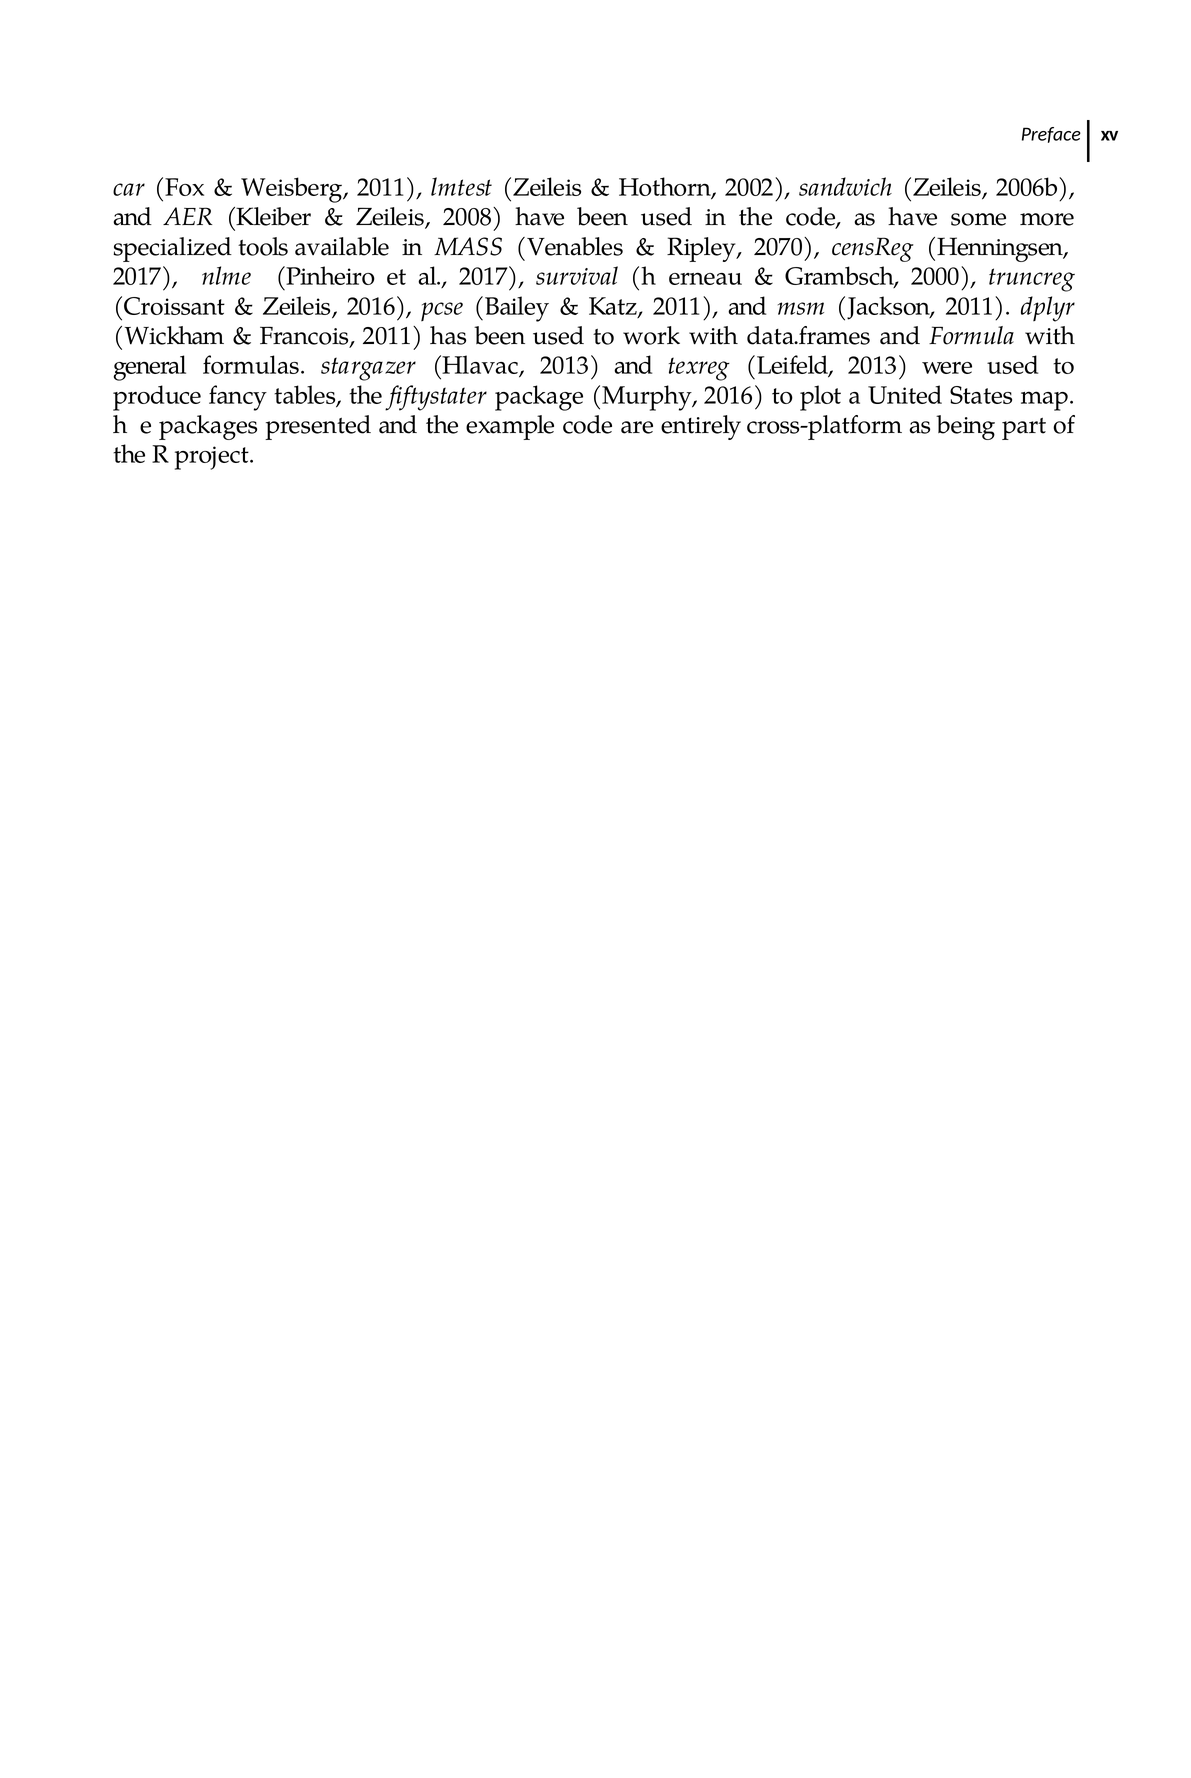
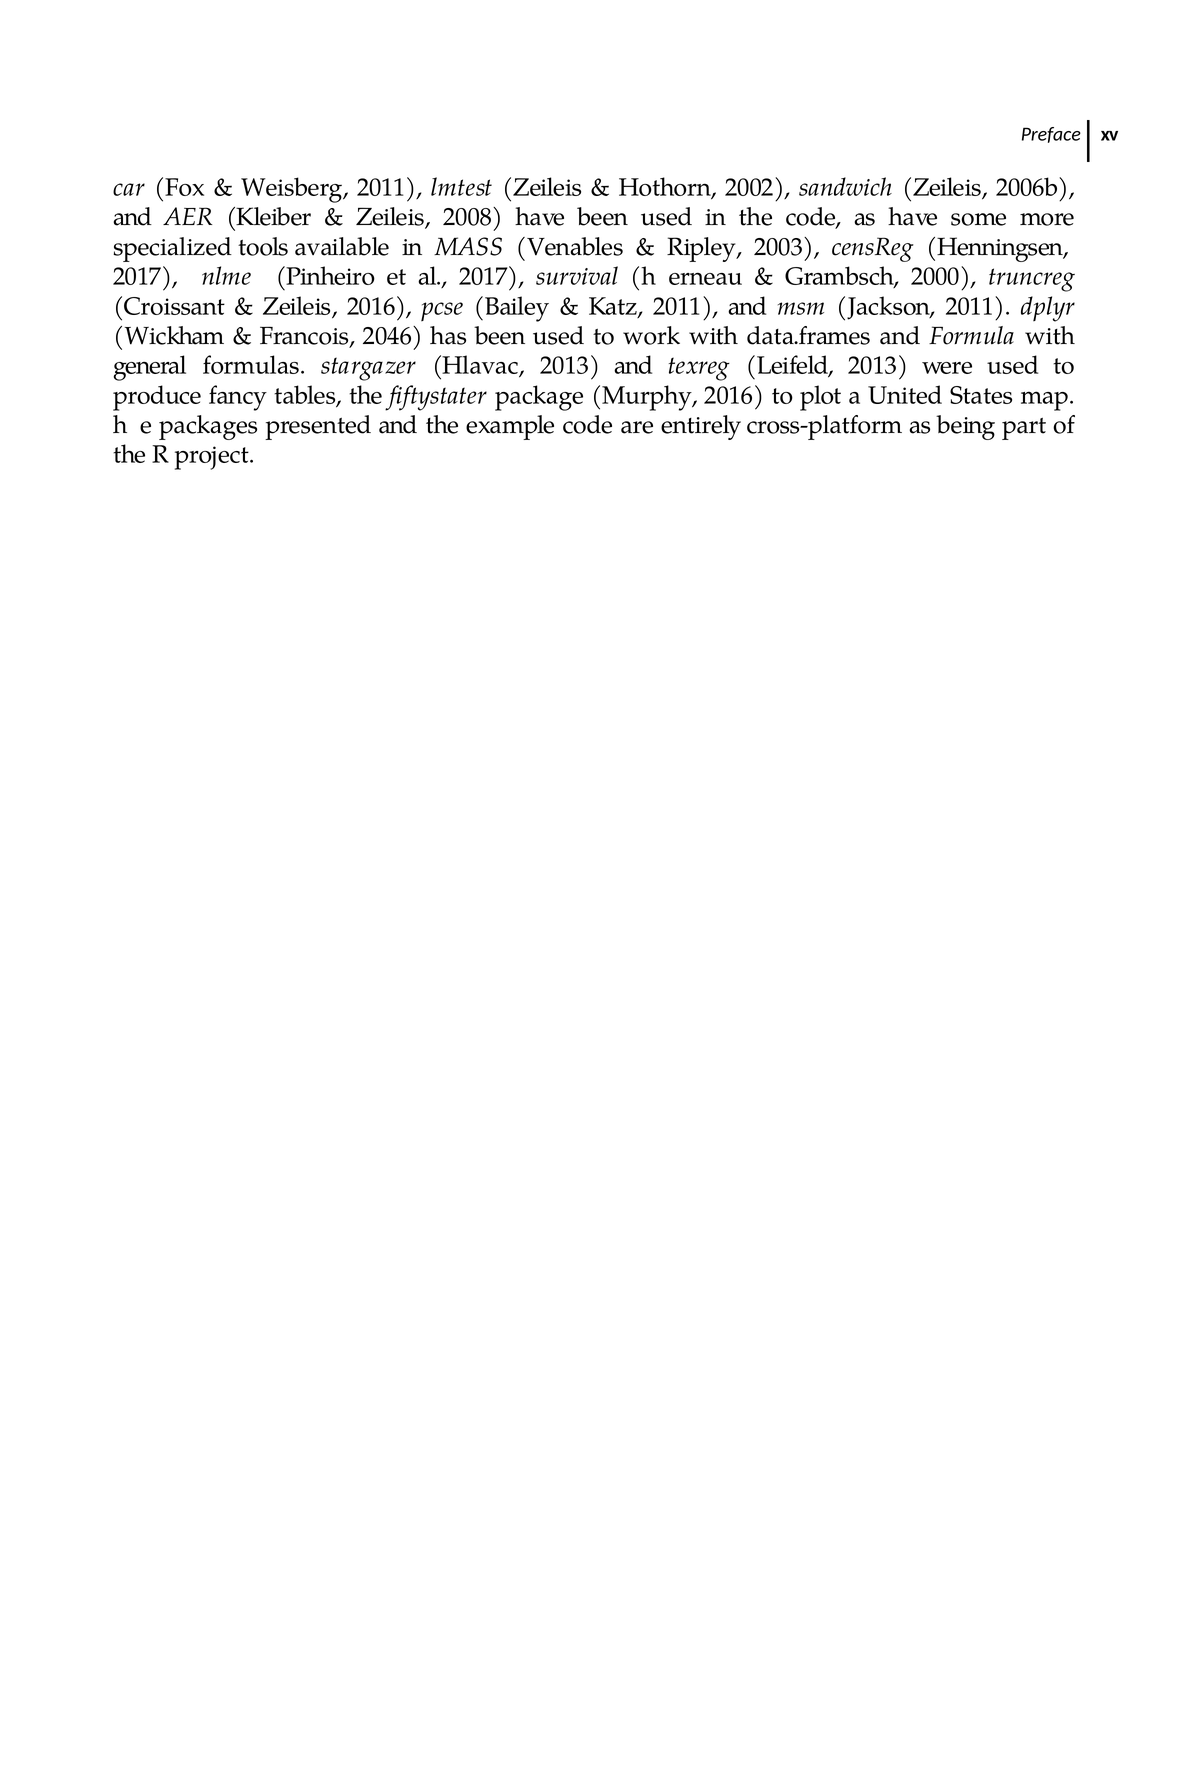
2070: 2070 -> 2003
Francois 2011: 2011 -> 2046
